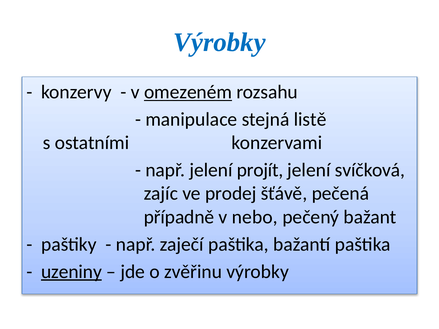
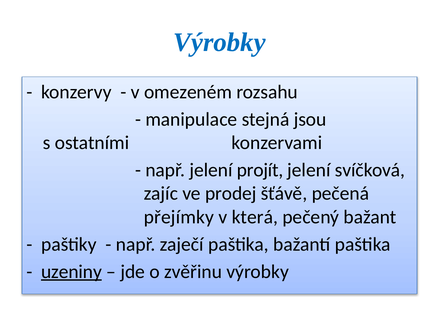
omezeném underline: present -> none
listě: listě -> jsou
případně: případně -> přejímky
nebo: nebo -> která
